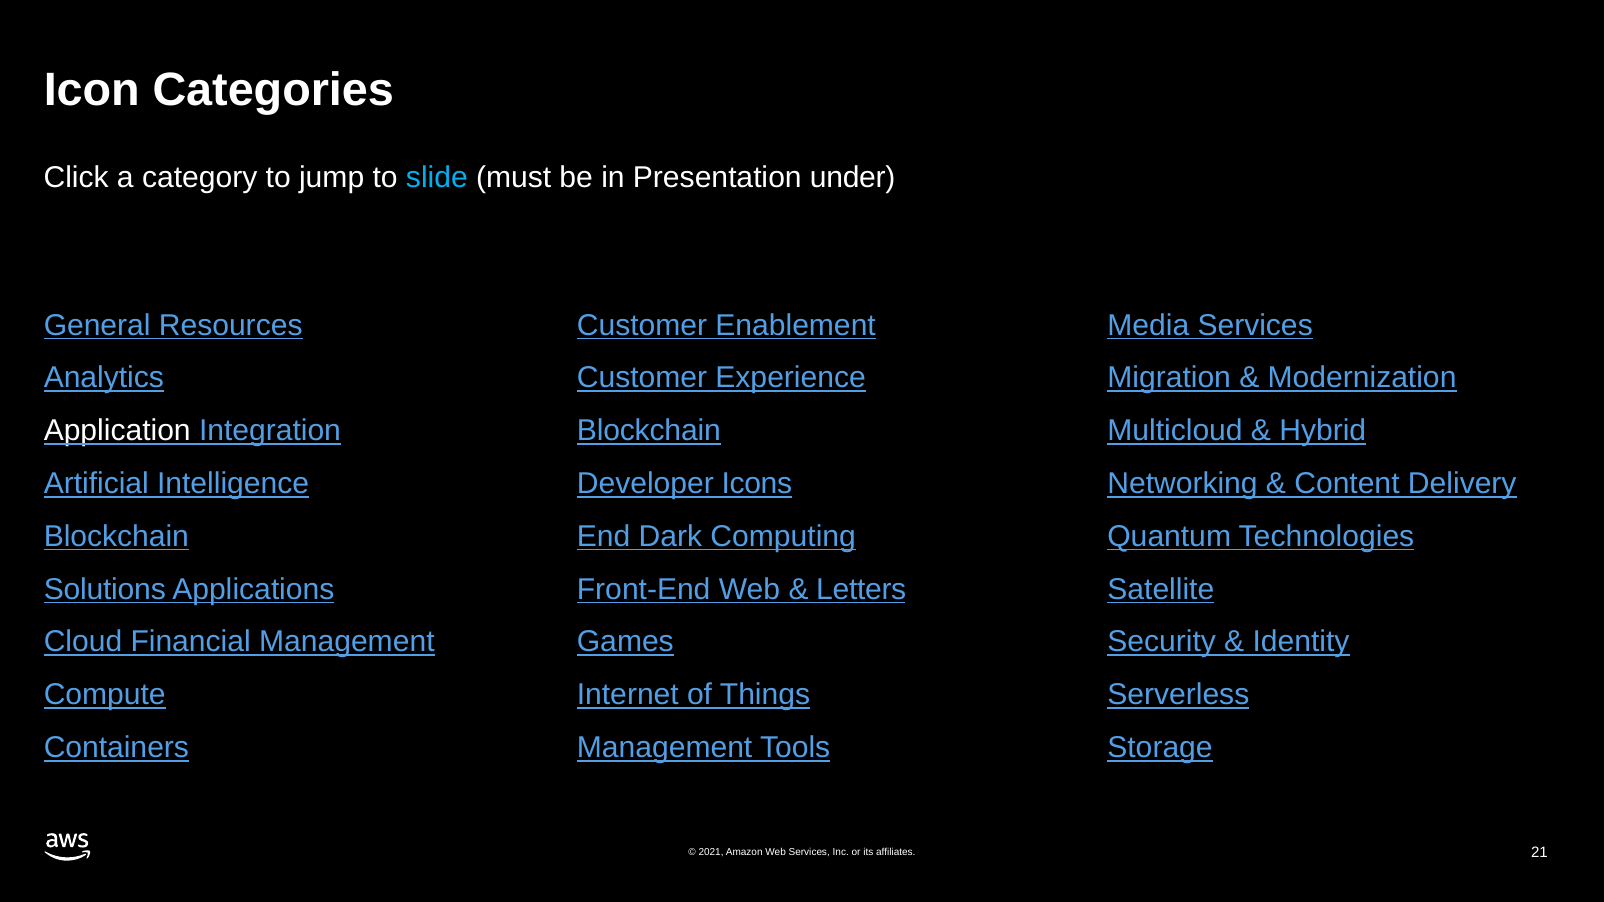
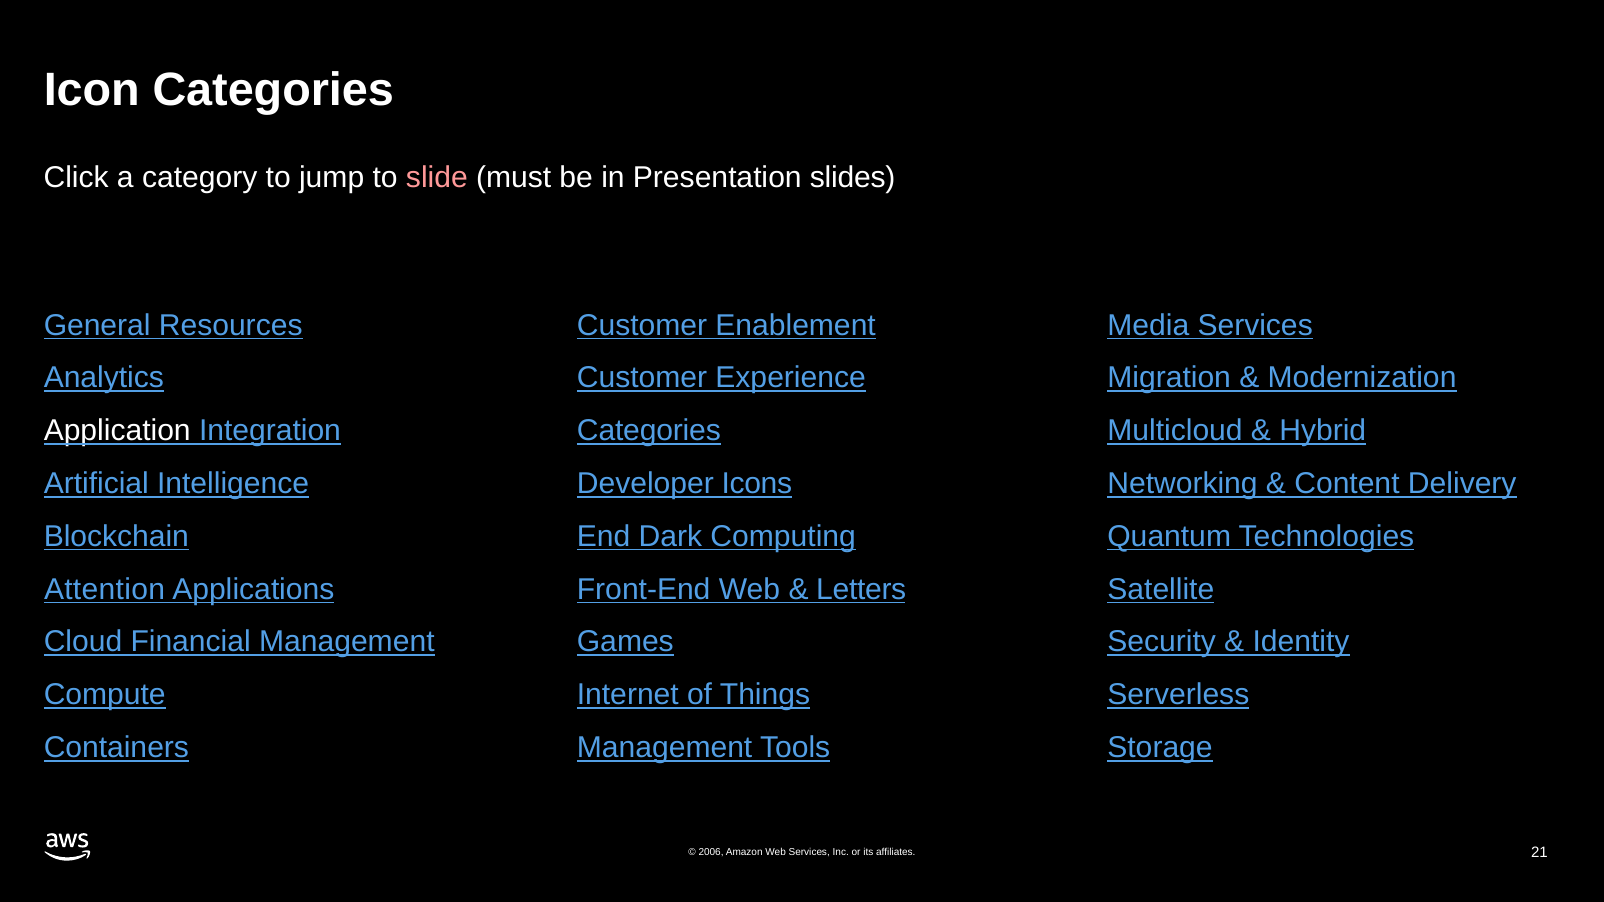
slide colour: light blue -> pink
under: under -> slides
Blockchain at (649, 431): Blockchain -> Categories
Solutions: Solutions -> Attention
2021: 2021 -> 2006
